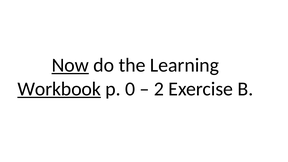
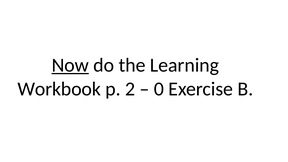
Workbook underline: present -> none
0: 0 -> 2
2: 2 -> 0
